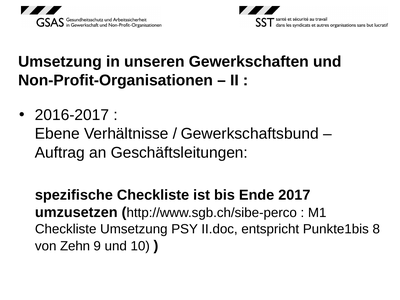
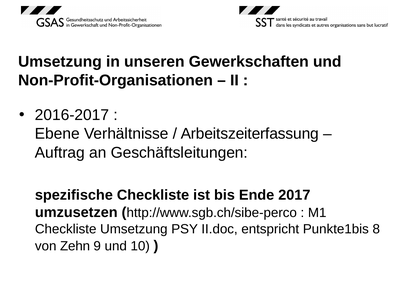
Gewerkschaftsbund: Gewerkschaftsbund -> Arbeitszeiterfassung
